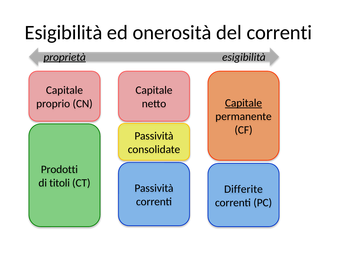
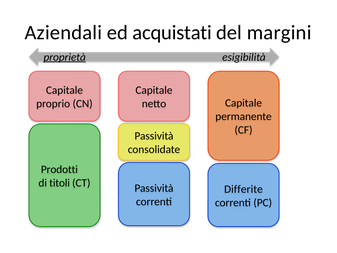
Esigibilità at (63, 33): Esigibilità -> Aziendali
onerosità: onerosità -> acquistati
del correnti: correnti -> margini
Capitale at (243, 103) underline: present -> none
